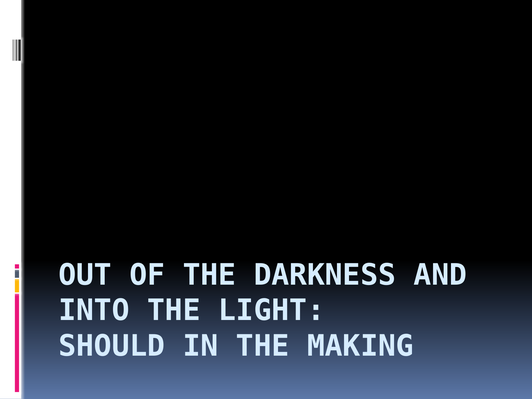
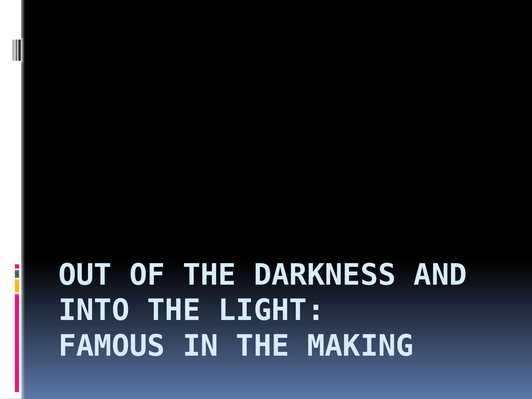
SHOULD: SHOULD -> FAMOUS
